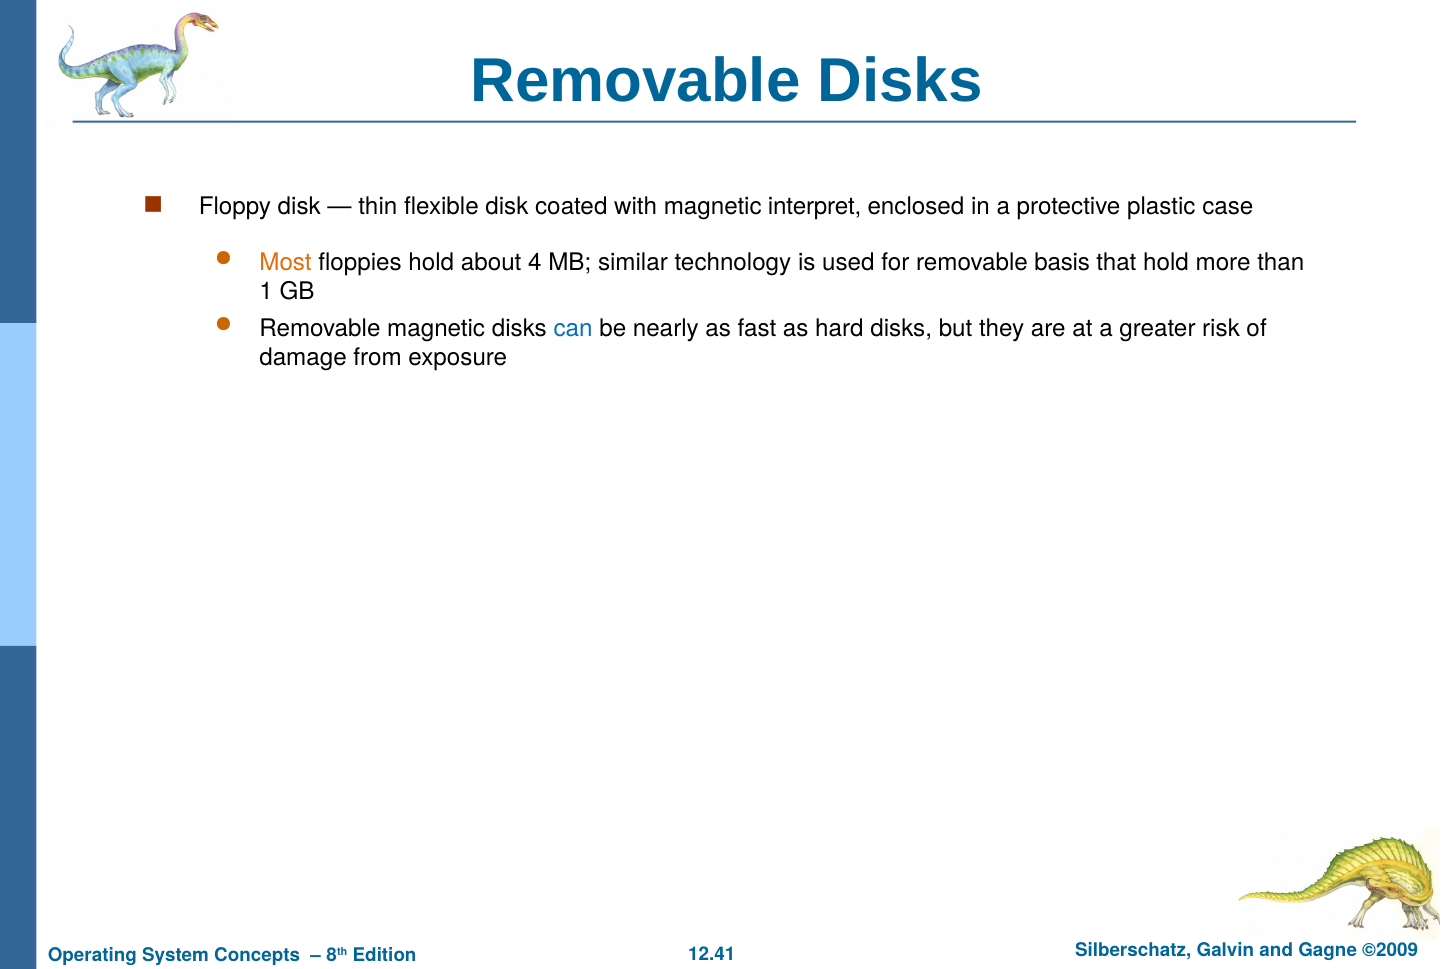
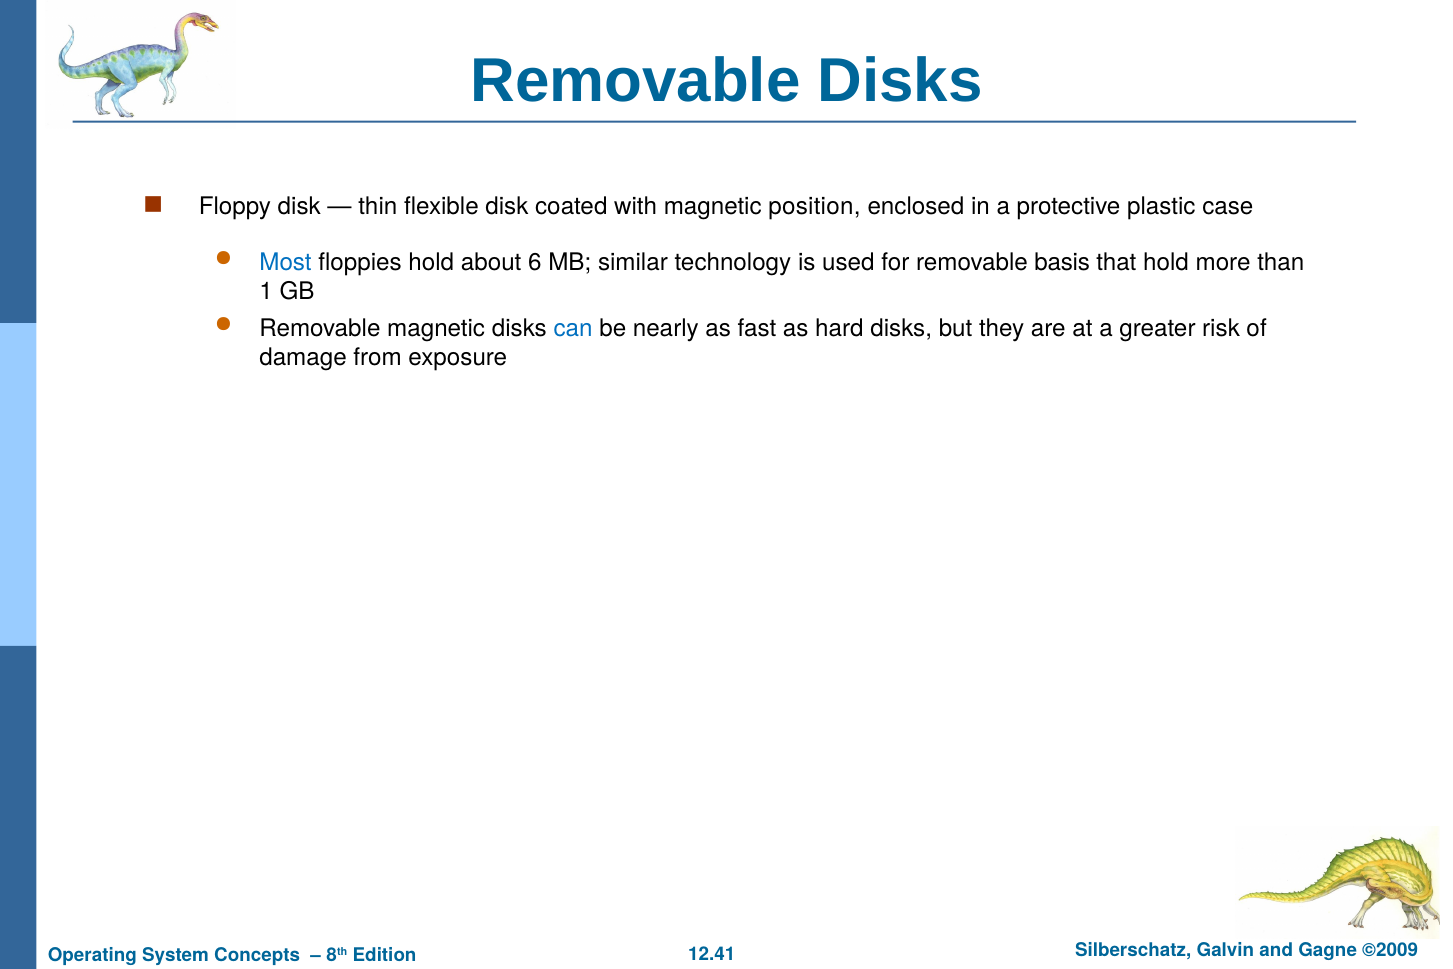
interpret: interpret -> position
Most colour: orange -> blue
4: 4 -> 6
